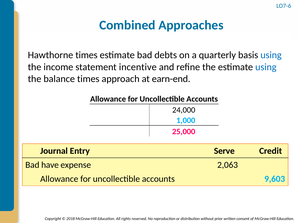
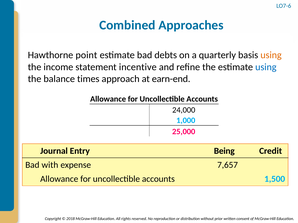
Hawthorne times: times -> point
using at (271, 55) colour: blue -> orange
Serve: Serve -> Being
have: have -> with
2,063: 2,063 -> 7,657
9,603: 9,603 -> 1,500
